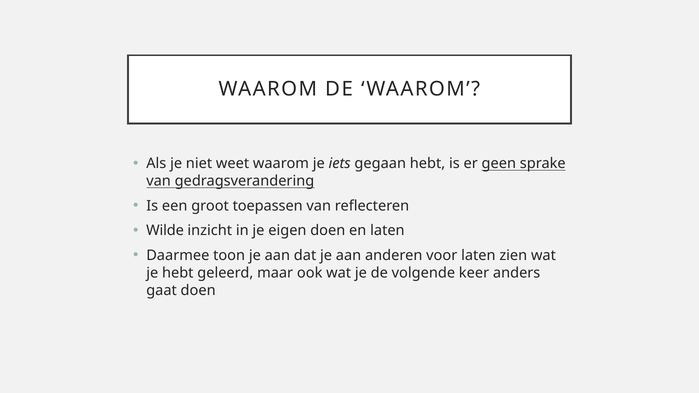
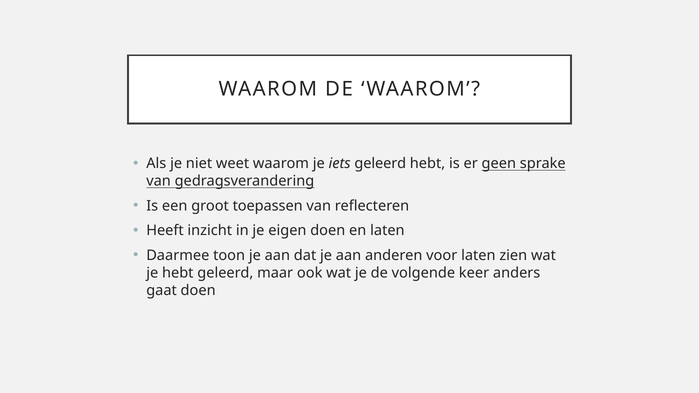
iets gegaan: gegaan -> geleerd
Wilde: Wilde -> Heeft
